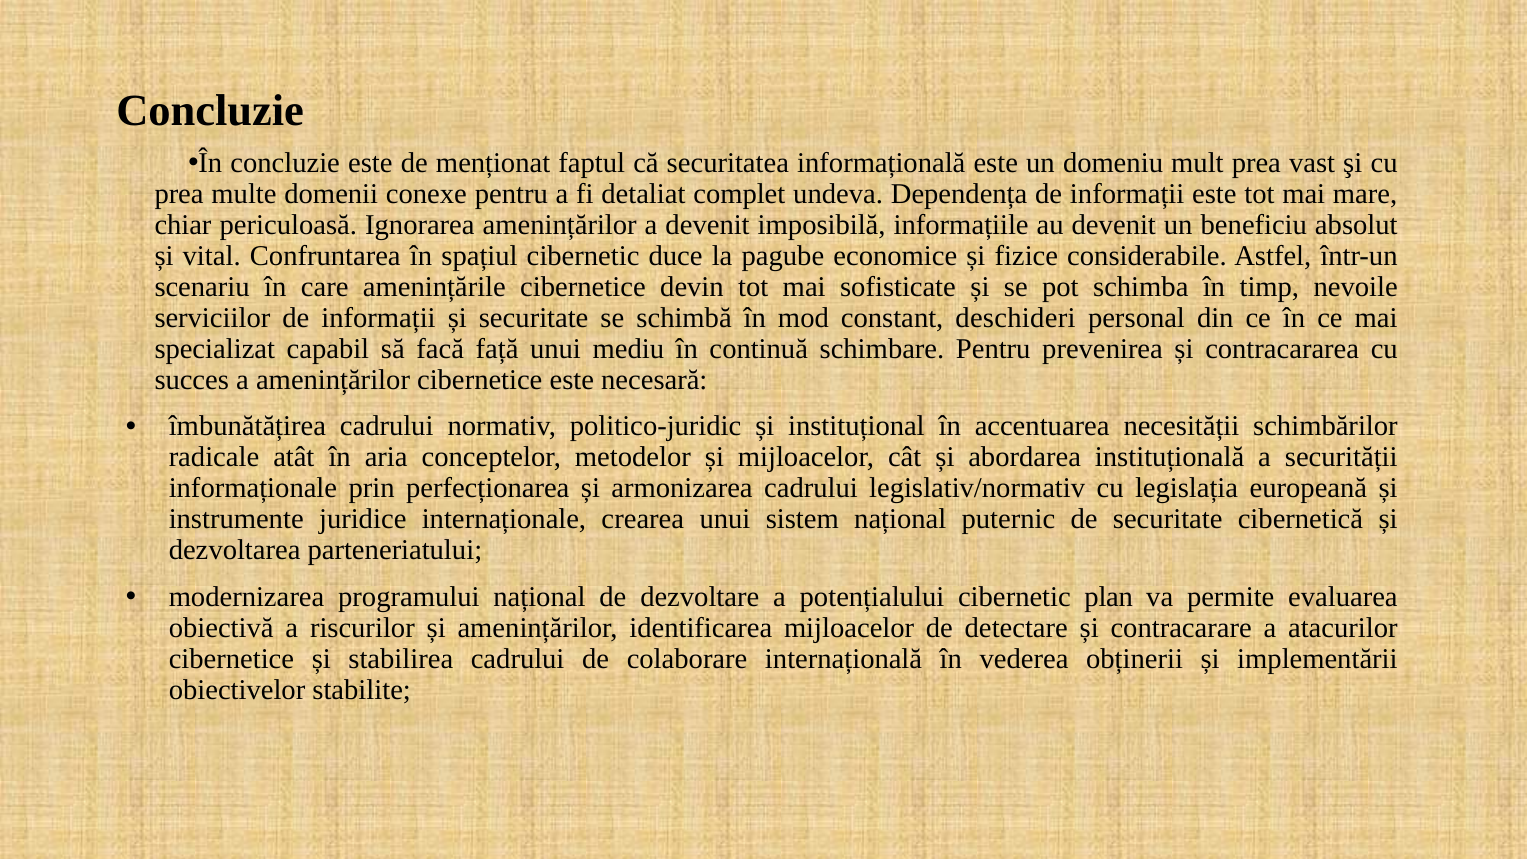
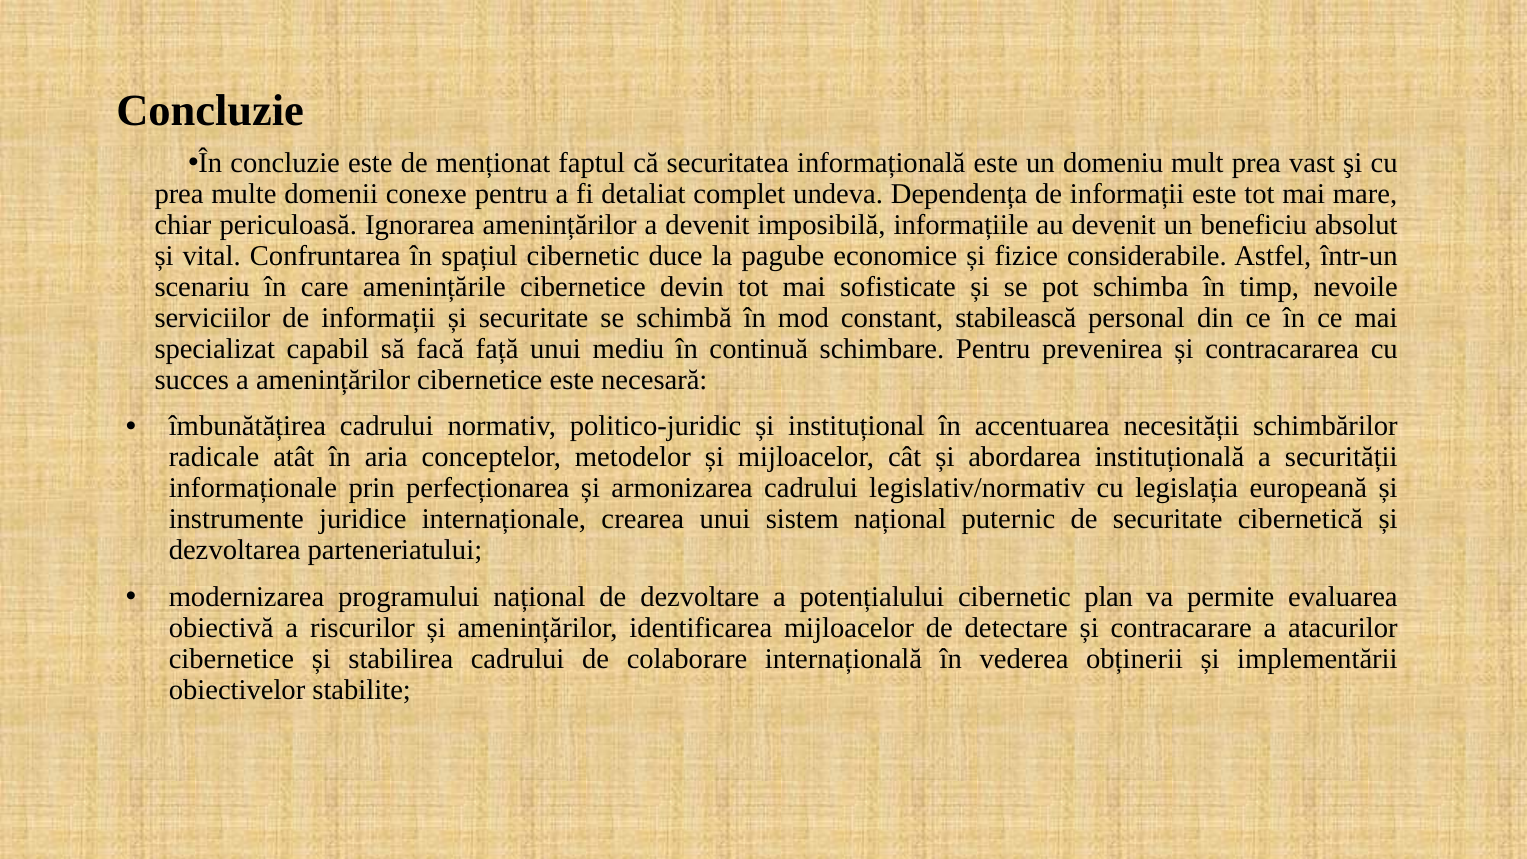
deschideri: deschideri -> stabilească
